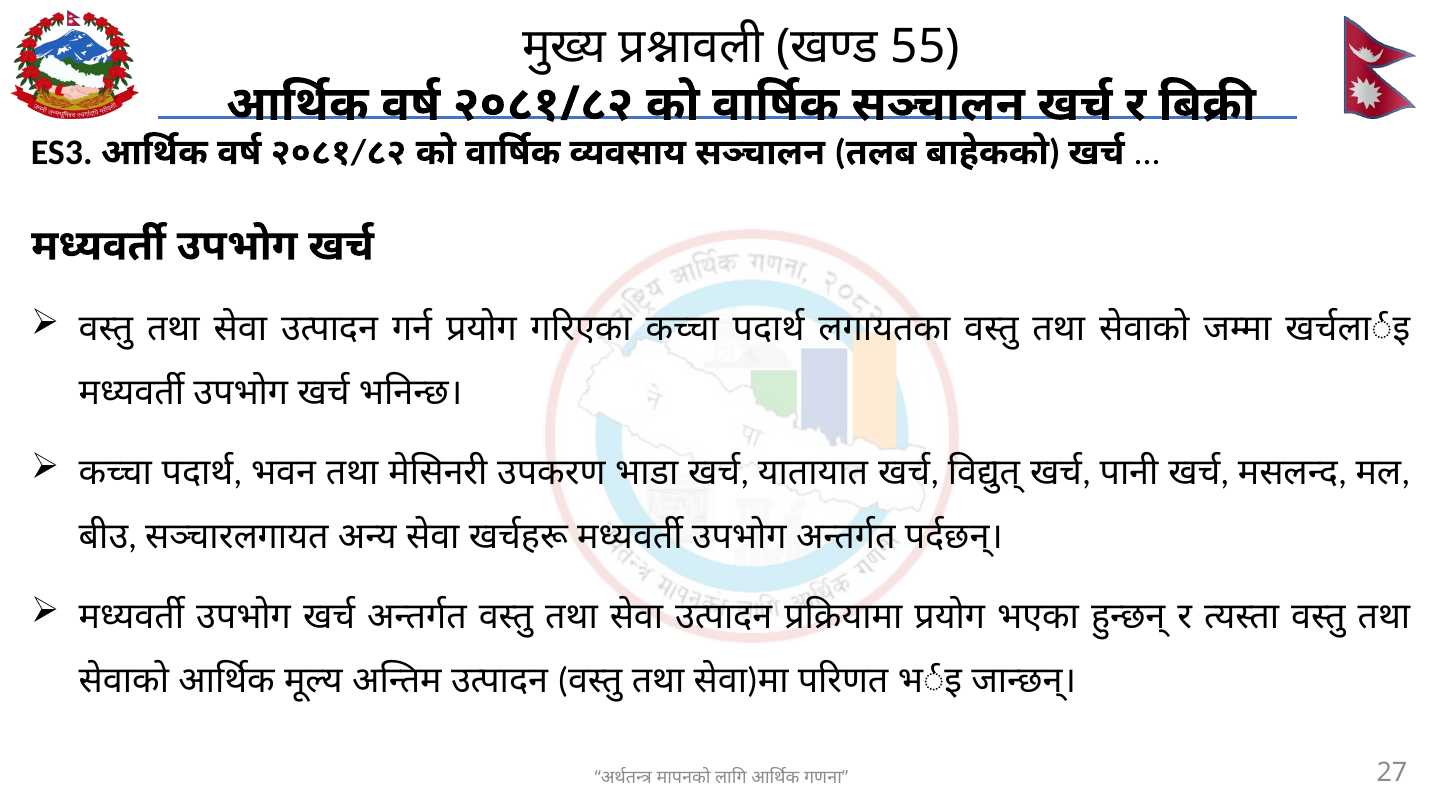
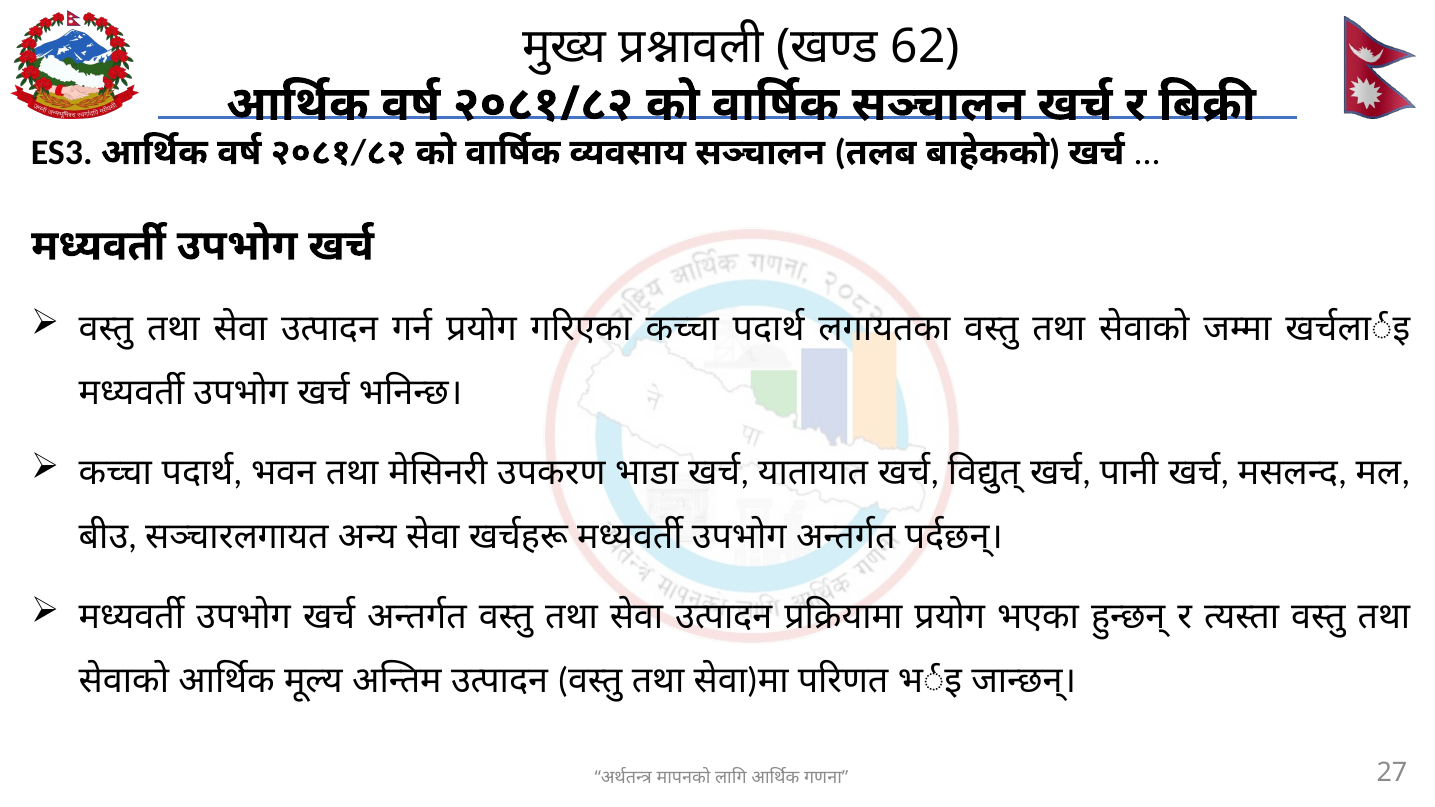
55: 55 -> 62
